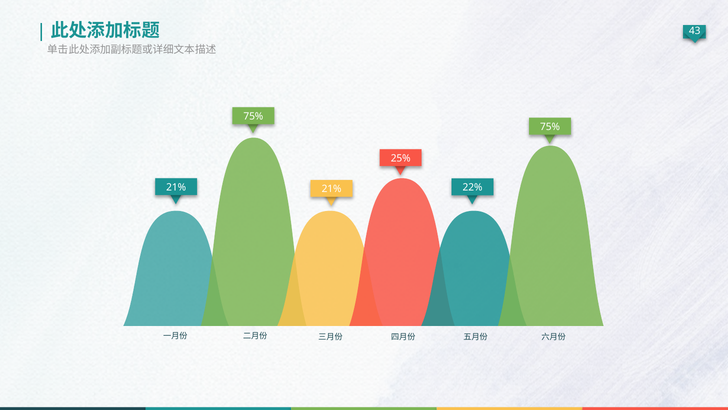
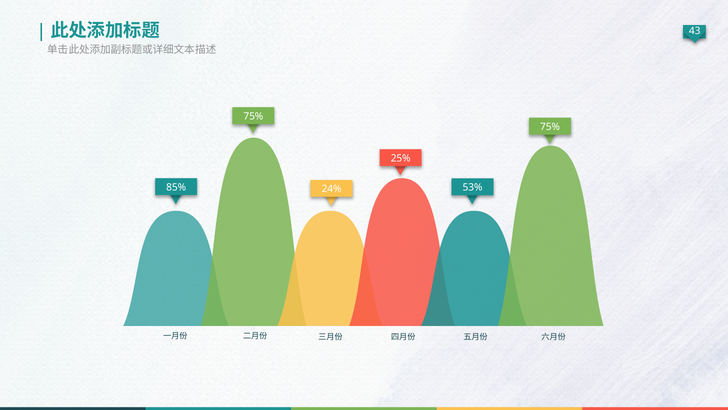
21% at (176, 187): 21% -> 85%
22%: 22% -> 53%
21% at (332, 189): 21% -> 24%
